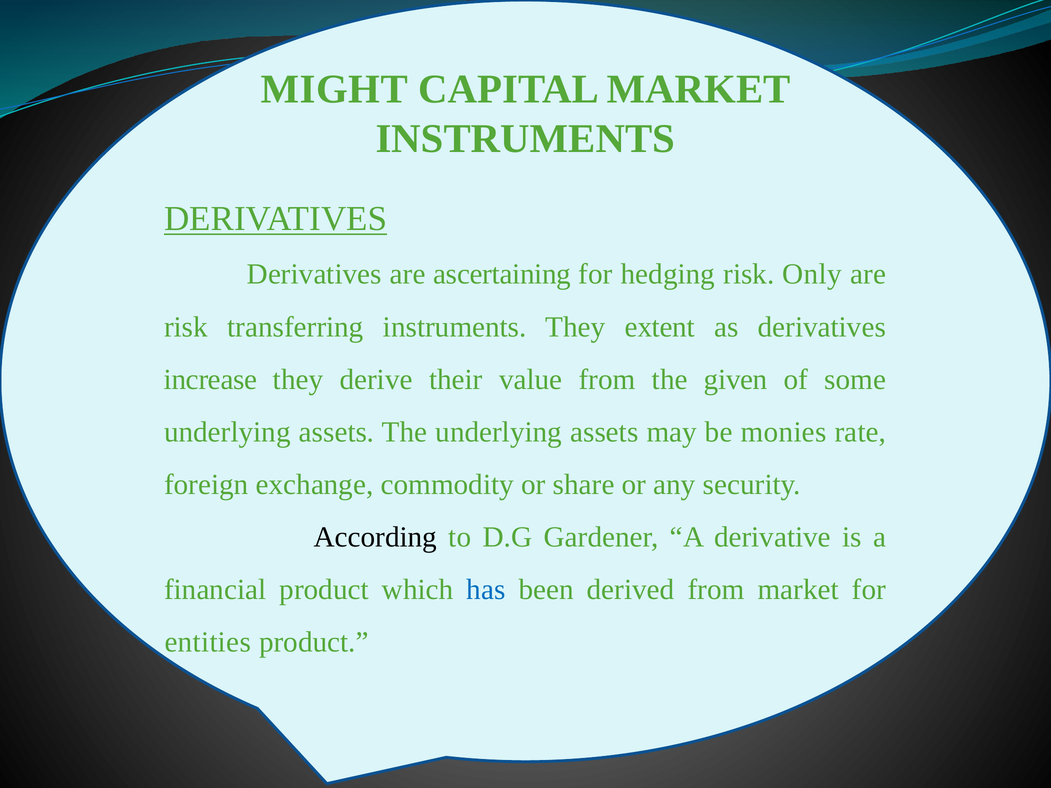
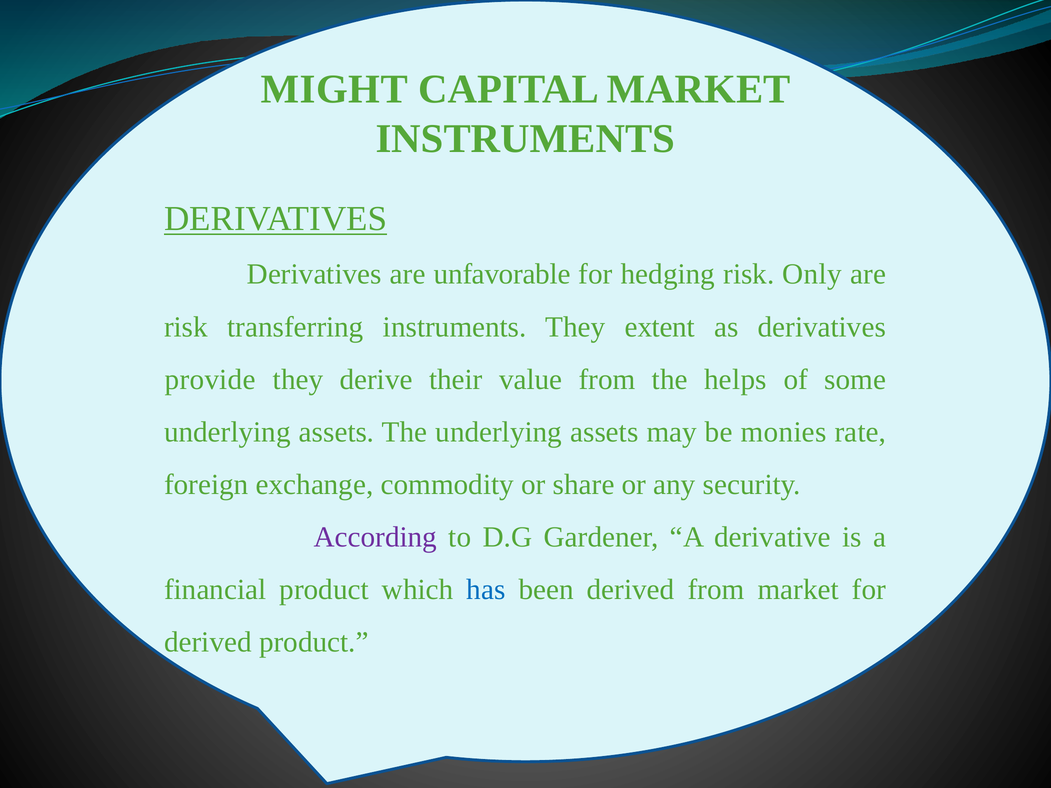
ascertaining: ascertaining -> unfavorable
increase: increase -> provide
given: given -> helps
According colour: black -> purple
entities at (208, 642): entities -> derived
